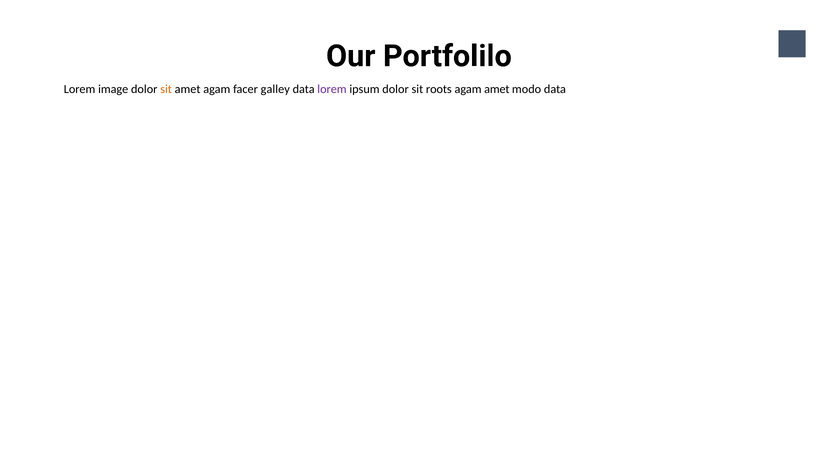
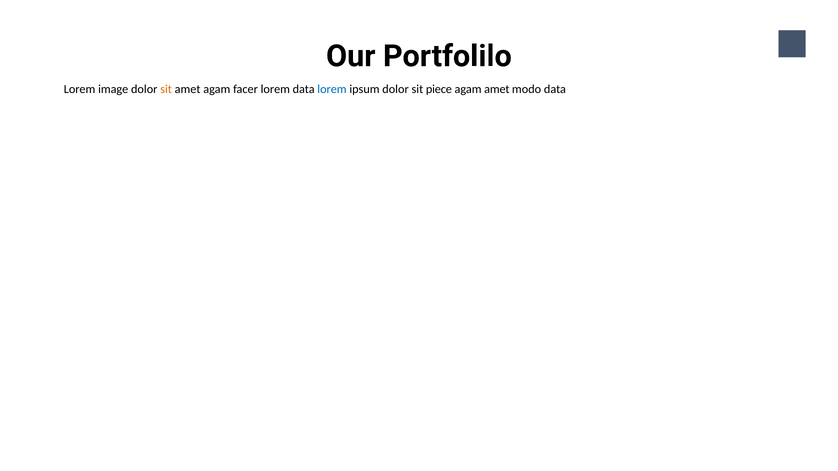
facer galley: galley -> lorem
lorem at (332, 89) colour: purple -> blue
roots: roots -> piece
